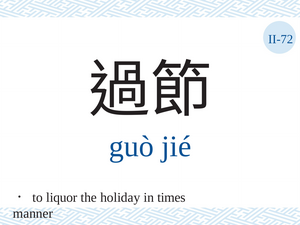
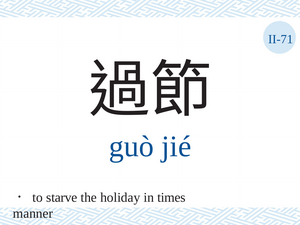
II-72: II-72 -> II-71
liquor: liquor -> starve
